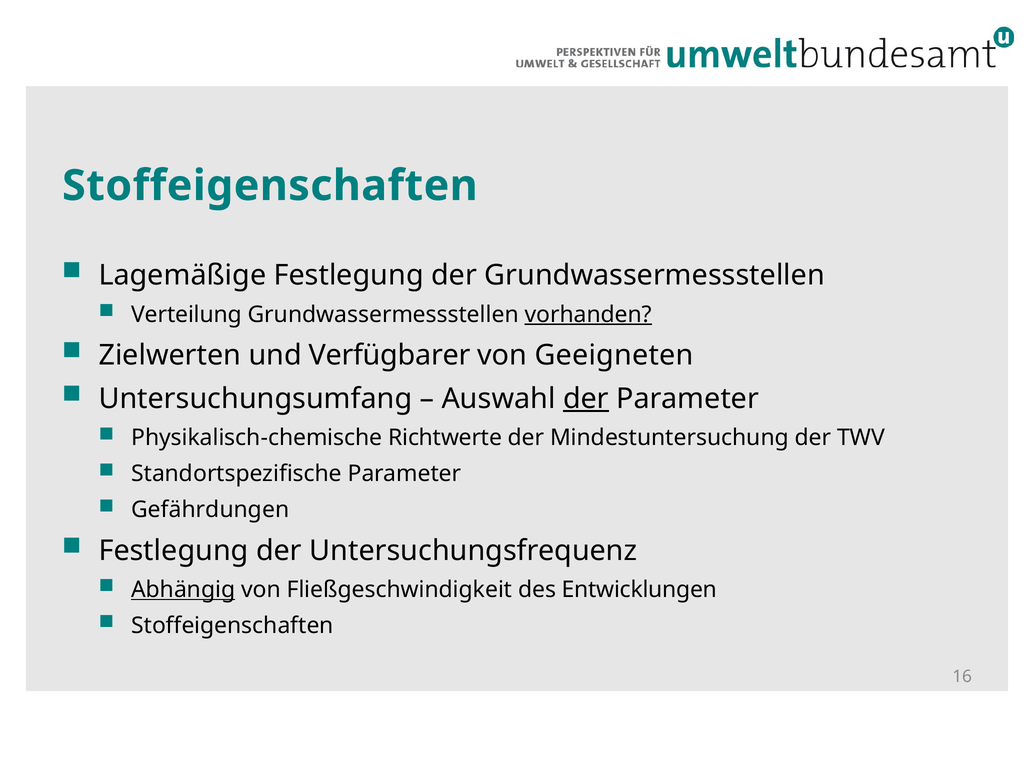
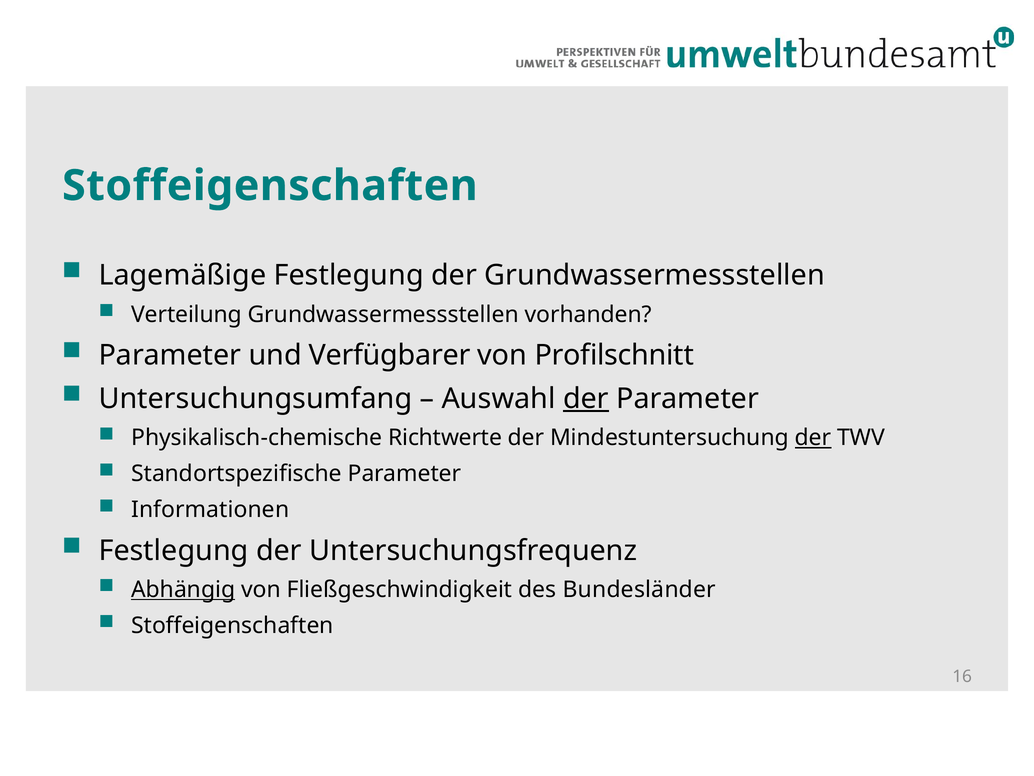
vorhanden underline: present -> none
Zielwerten at (170, 355): Zielwerten -> Parameter
Geeigneten: Geeigneten -> Profilschnitt
der at (813, 438) underline: none -> present
Gefährdungen: Gefährdungen -> Informationen
Entwicklungen: Entwicklungen -> Bundesländer
